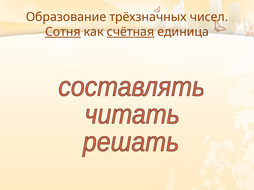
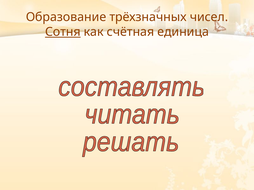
счётная underline: present -> none
